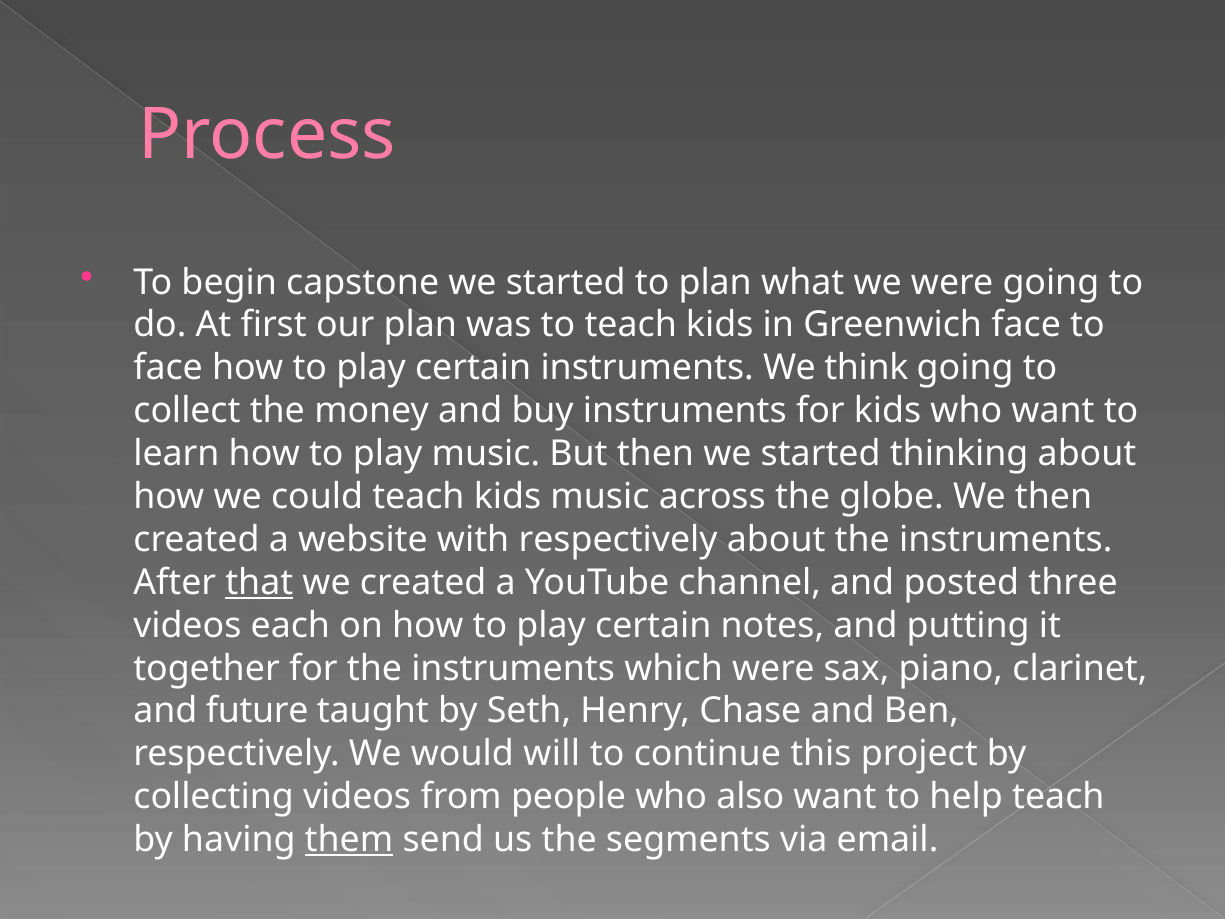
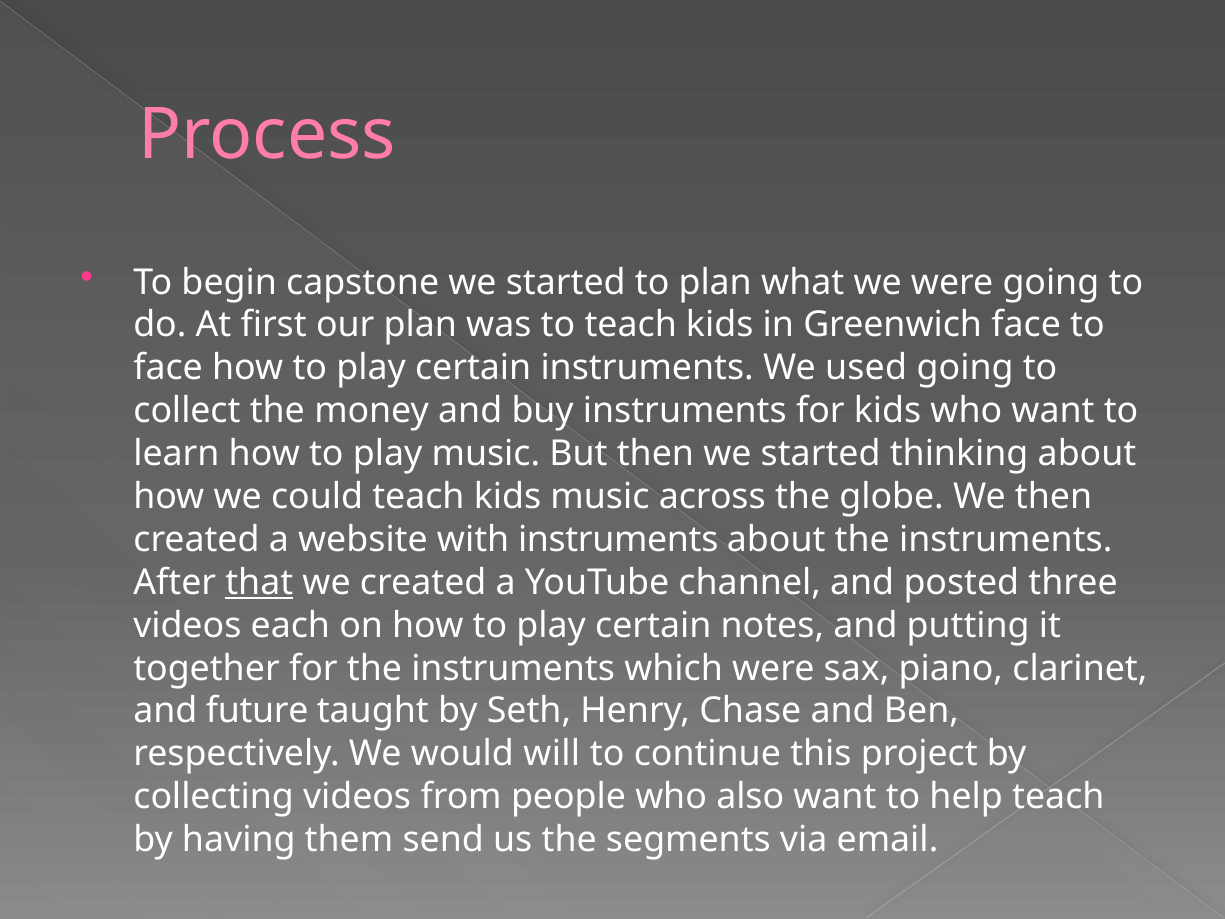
think: think -> used
with respectively: respectively -> instruments
them underline: present -> none
